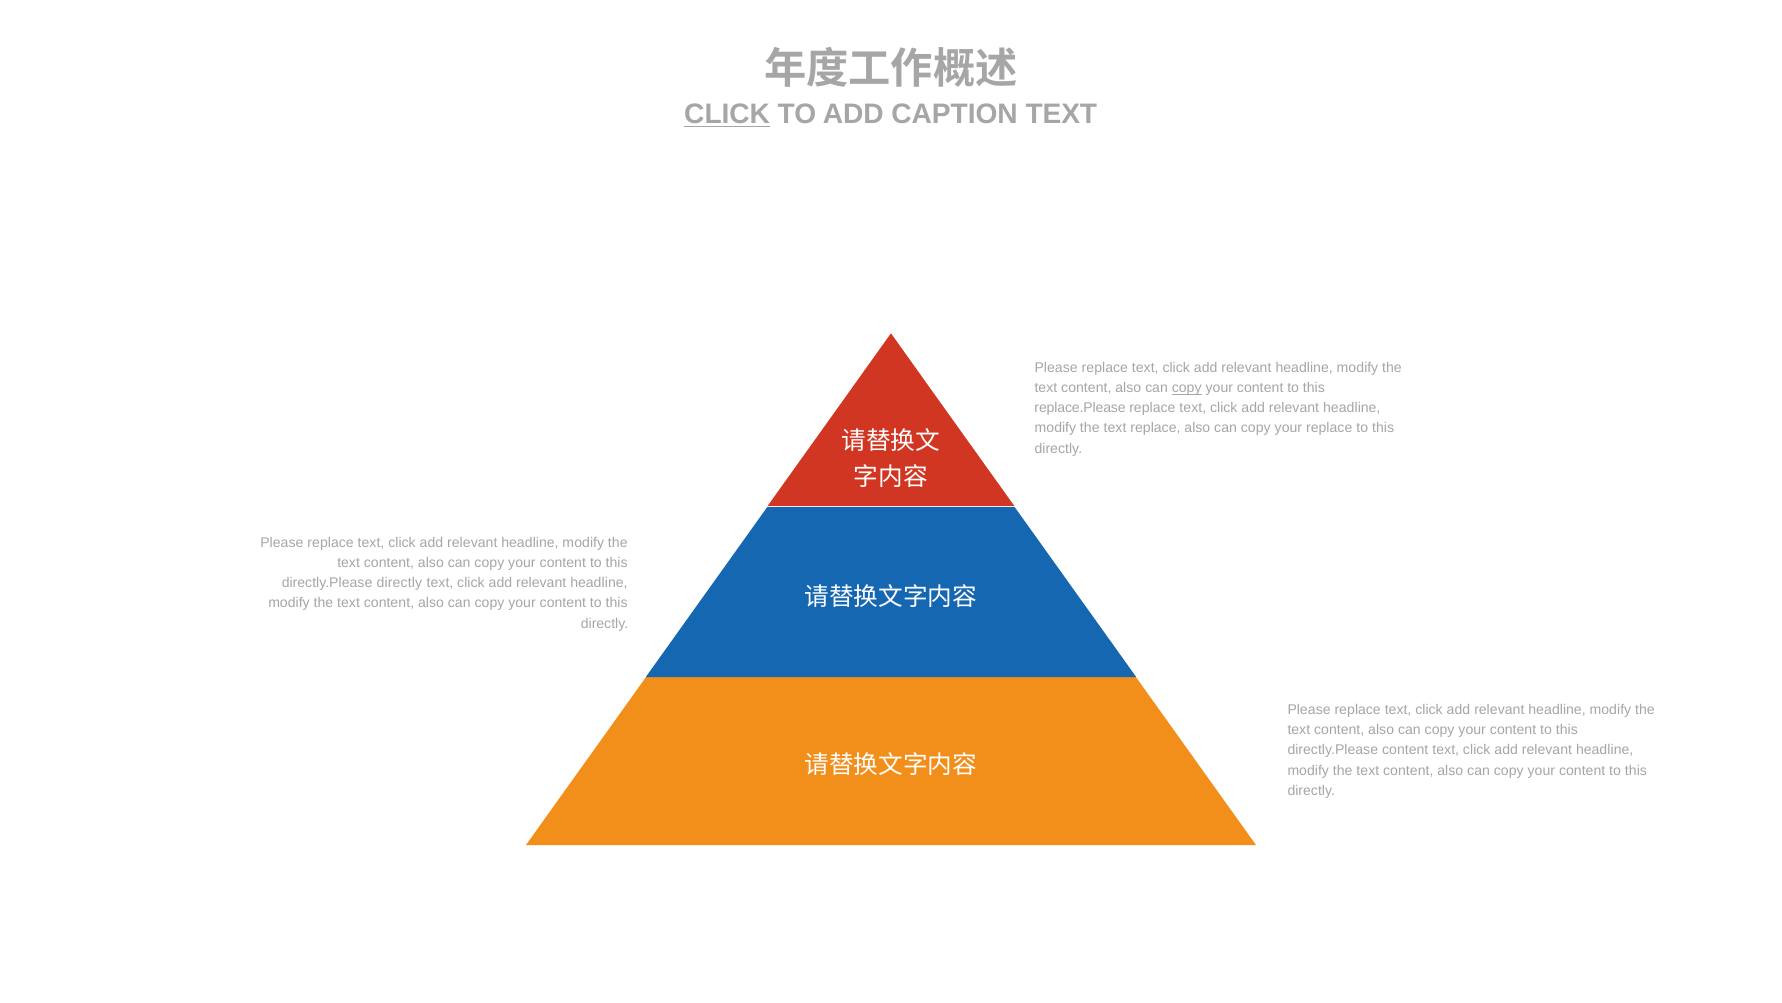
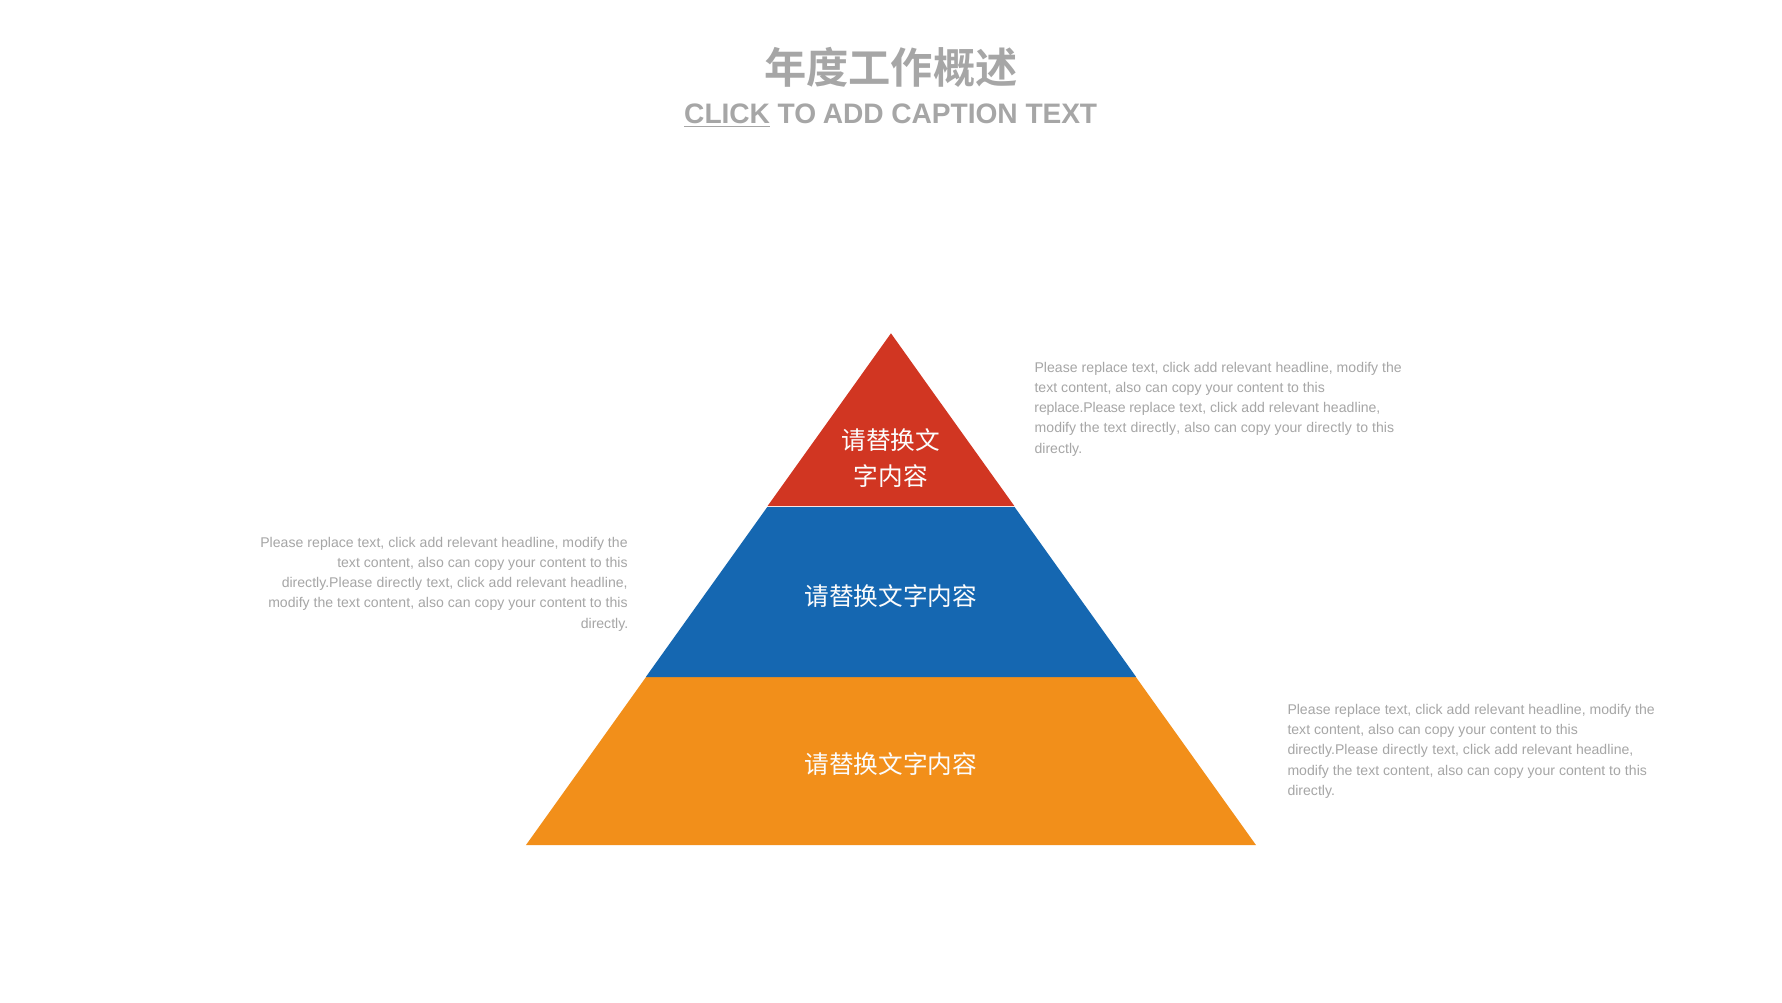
copy at (1187, 388) underline: present -> none
text replace: replace -> directly
your replace: replace -> directly
content at (1405, 750): content -> directly
